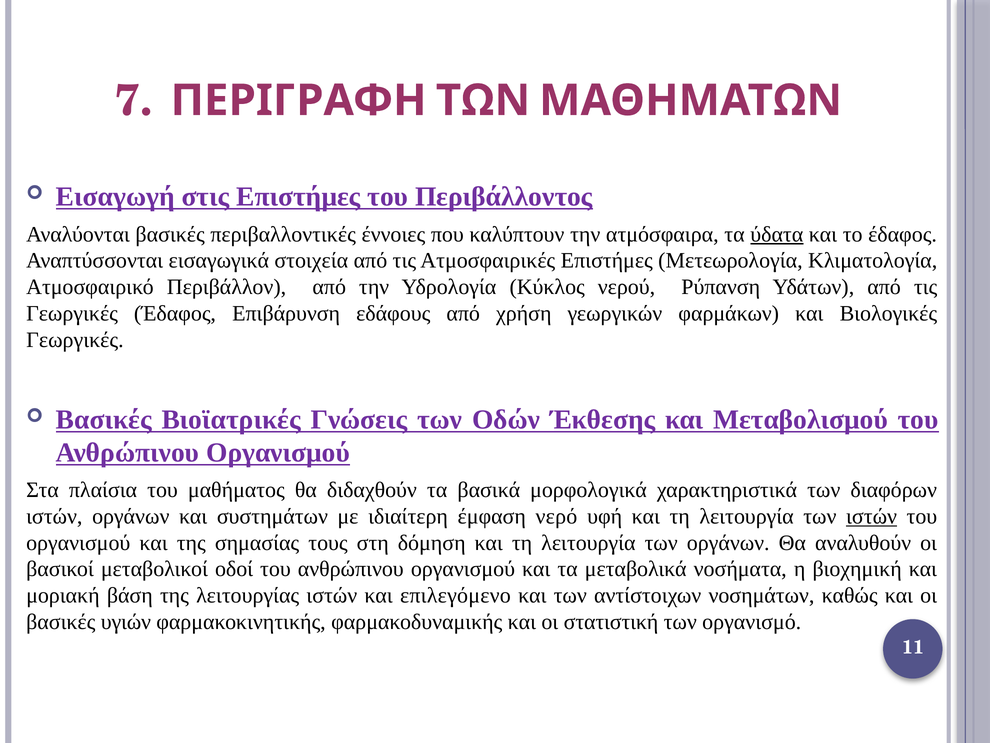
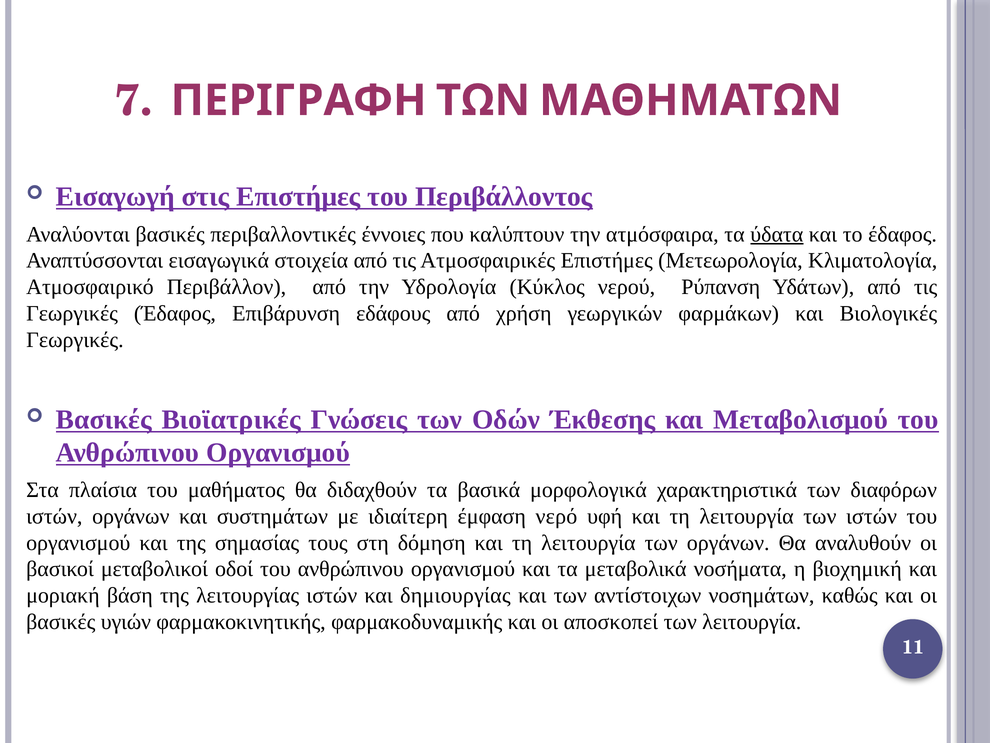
ιστών at (872, 516) underline: present -> none
επιλεγόμενο: επιλεγόμενο -> δημιουργίας
στατιστική: στατιστική -> αποσκοπεί
των οργανισμό: οργανισμό -> λειτουργία
